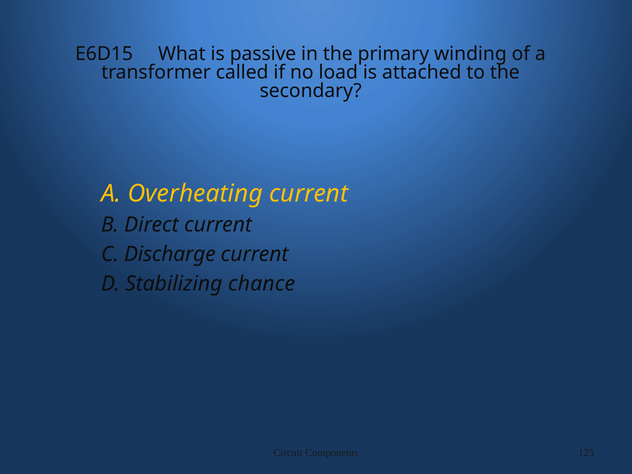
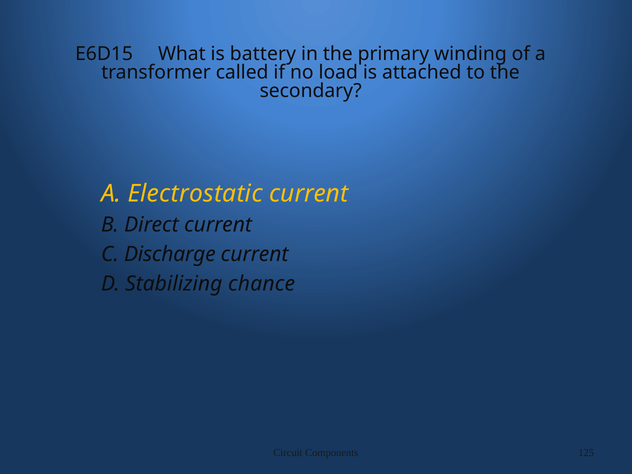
passive: passive -> battery
Overheating: Overheating -> Electrostatic
